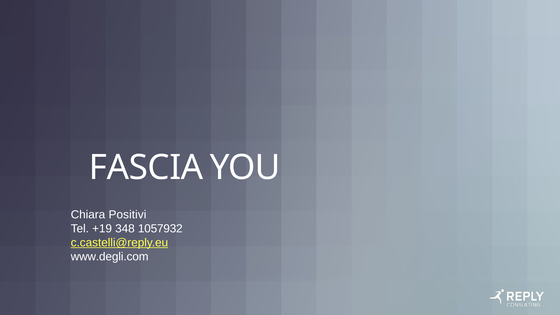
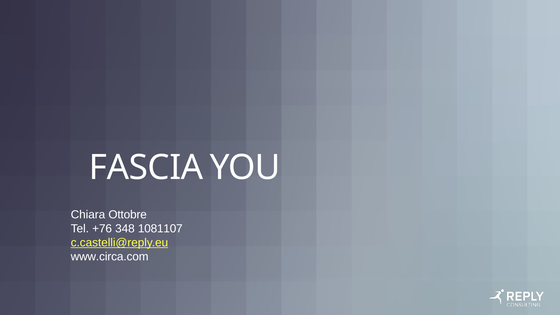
Positivi: Positivi -> Ottobre
+19: +19 -> +76
1057932: 1057932 -> 1081107
www.degli.com: www.degli.com -> www.circa.com
